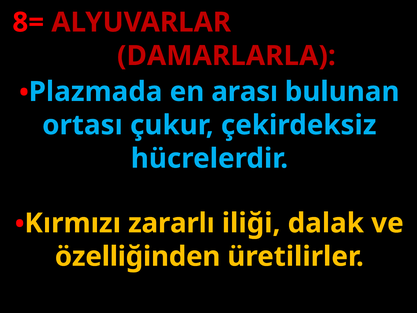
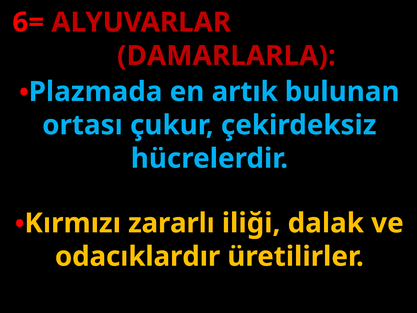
8=: 8= -> 6=
arası: arası -> artık
özelliğinden: özelliğinden -> odacıklardır
